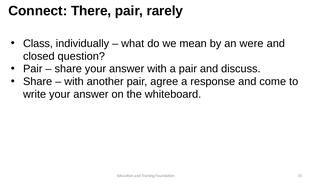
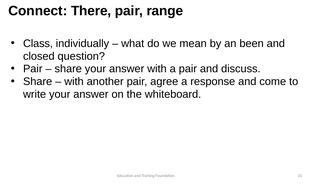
rarely: rarely -> range
were: were -> been
